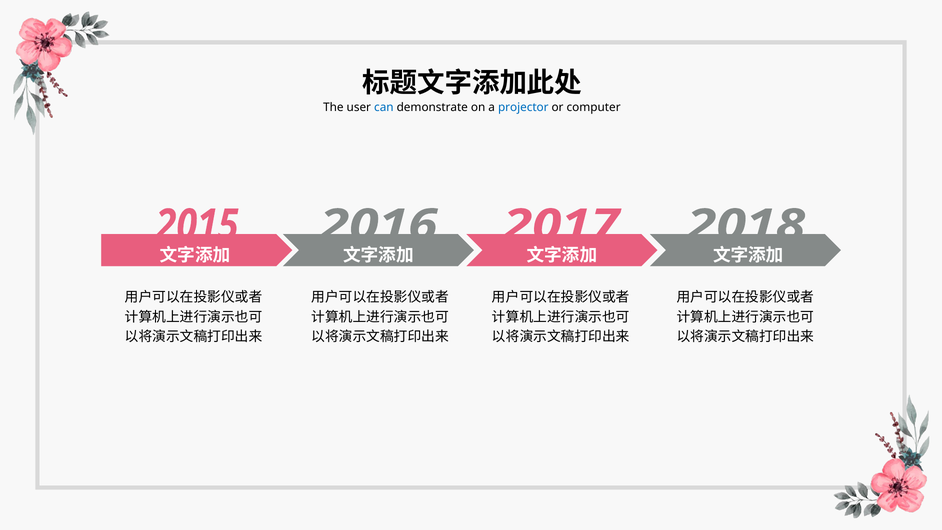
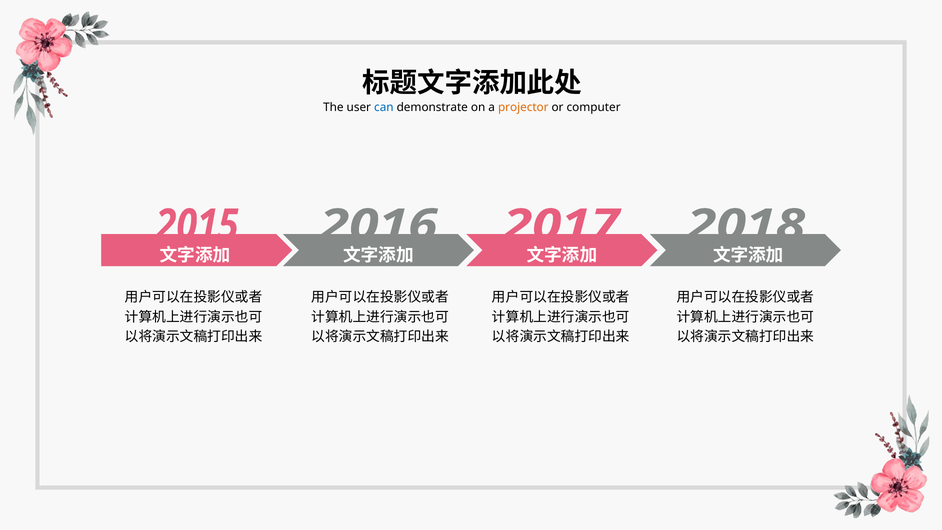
projector colour: blue -> orange
